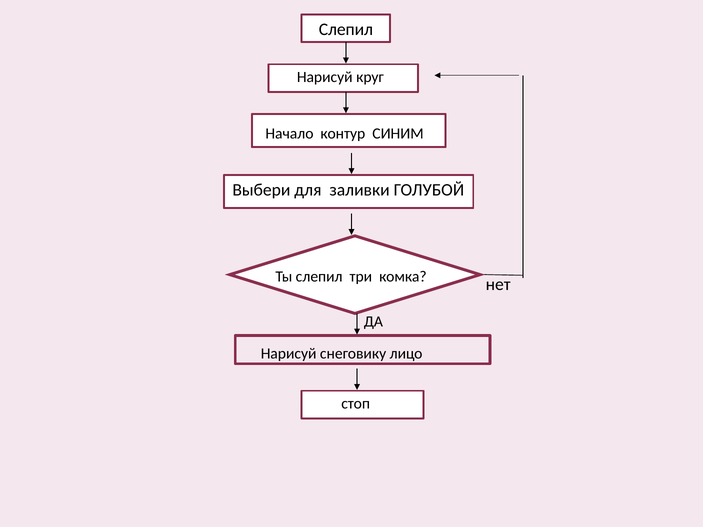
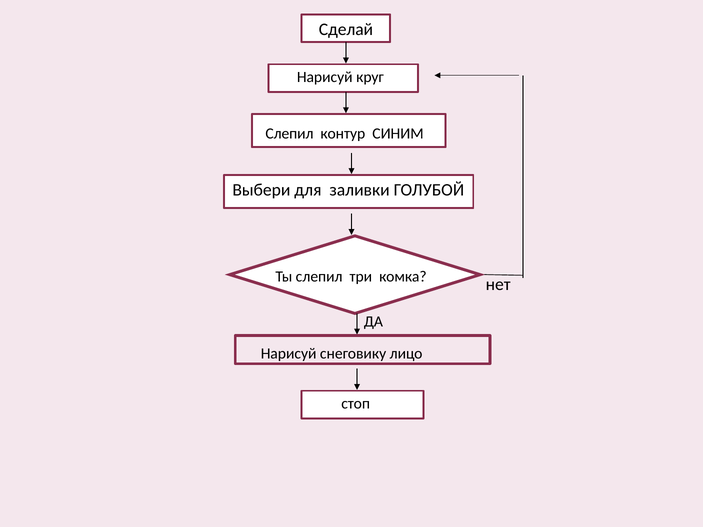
Слепил at (346, 30): Слепил -> Сделай
Начало at (289, 134): Начало -> Слепил
